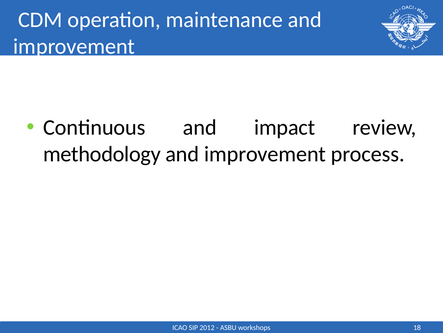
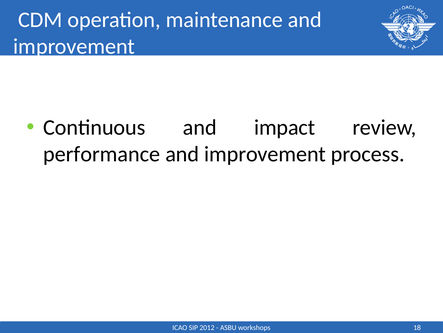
methodology: methodology -> performance
